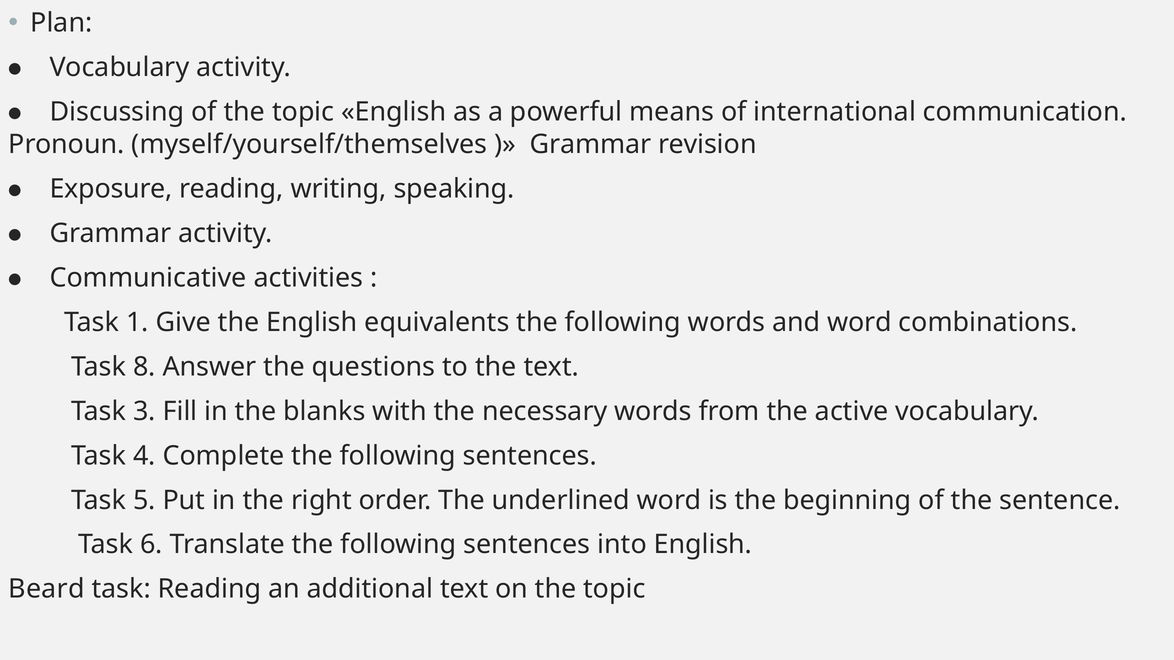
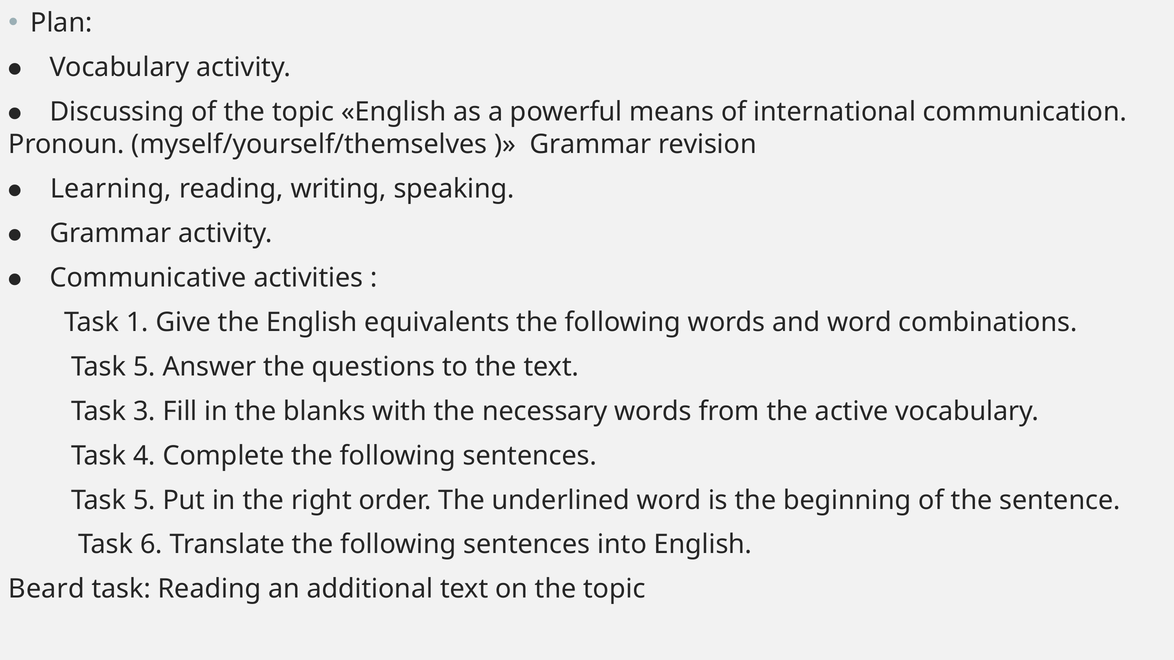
Exposure: Exposure -> Learning
8 at (144, 367): 8 -> 5
